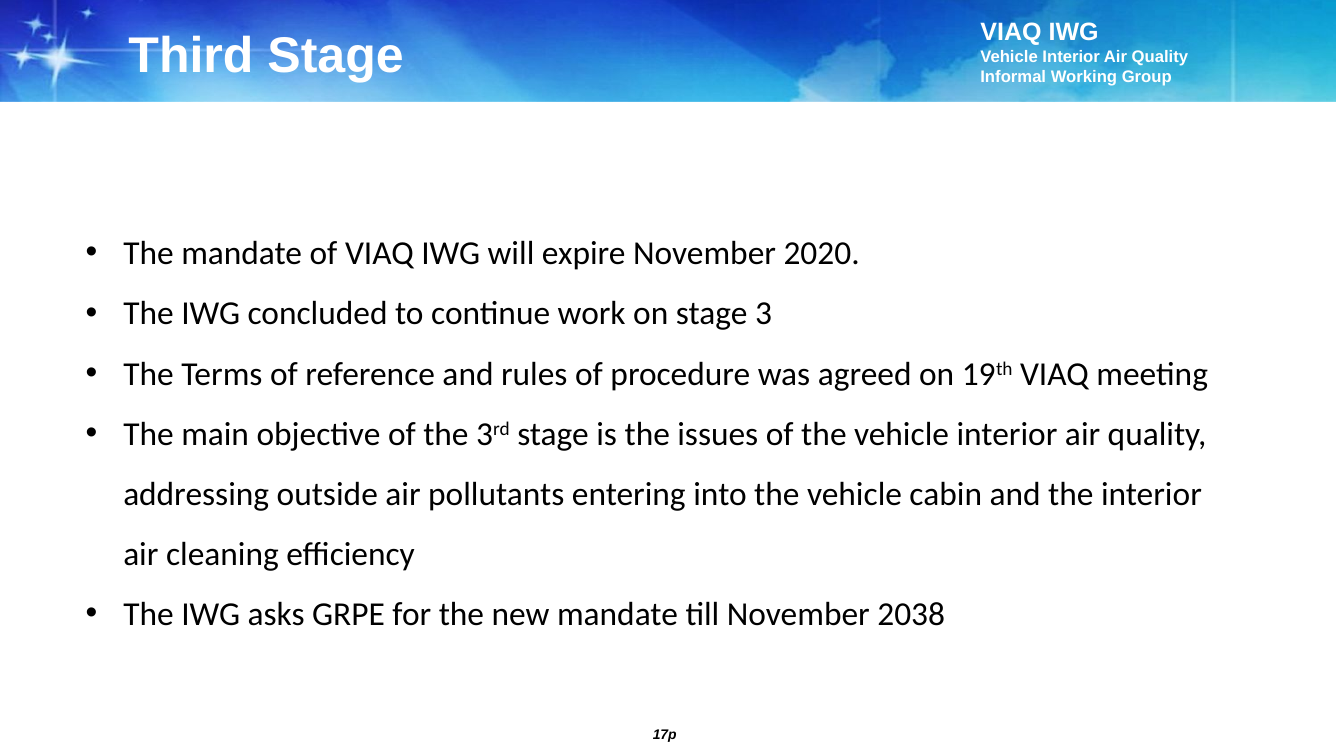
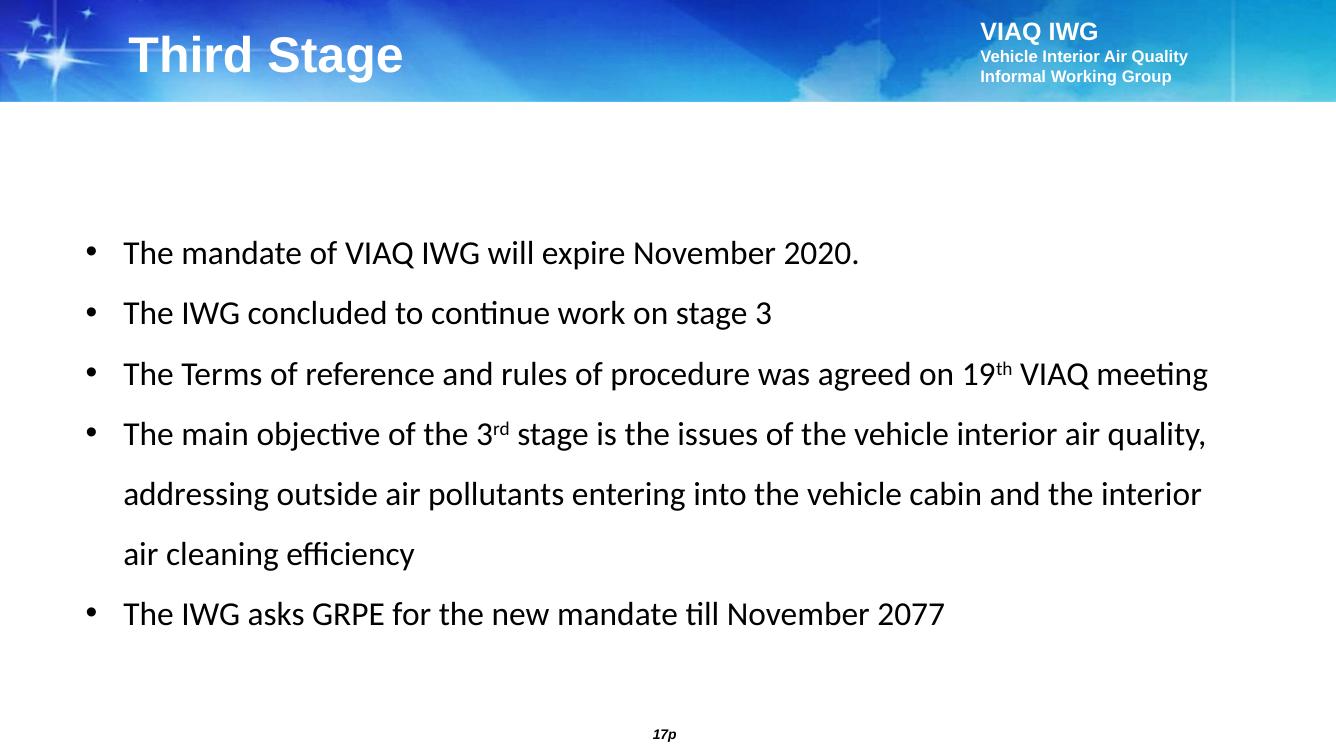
2038: 2038 -> 2077
